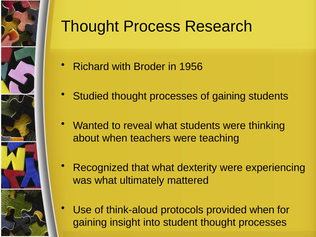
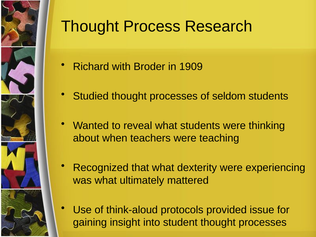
1956: 1956 -> 1909
of gaining: gaining -> seldom
provided when: when -> issue
